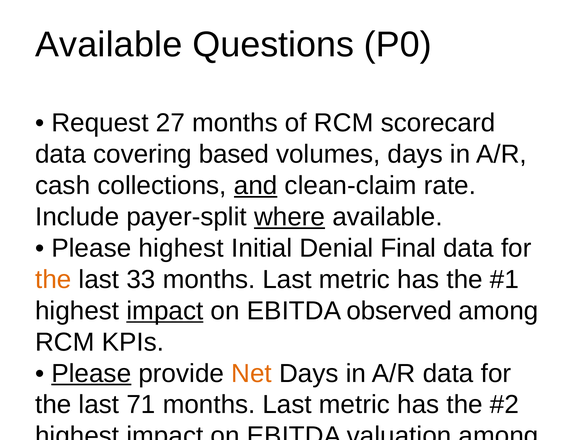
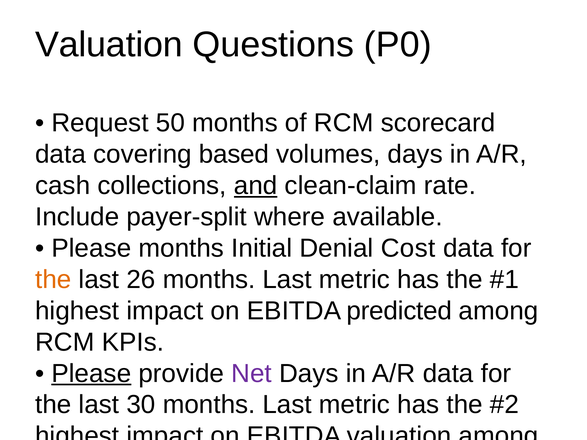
Available at (109, 45): Available -> Valuation
27: 27 -> 50
where underline: present -> none
Please highest: highest -> months
Denial Final: Final -> Cost
33: 33 -> 26
impact at (165, 311) underline: present -> none
observed: observed -> predicted
Net at (252, 374) colour: orange -> purple
71: 71 -> 30
